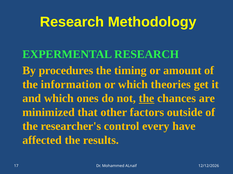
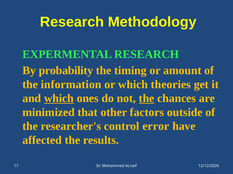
procedures: procedures -> probability
which at (59, 99) underline: none -> present
every: every -> error
